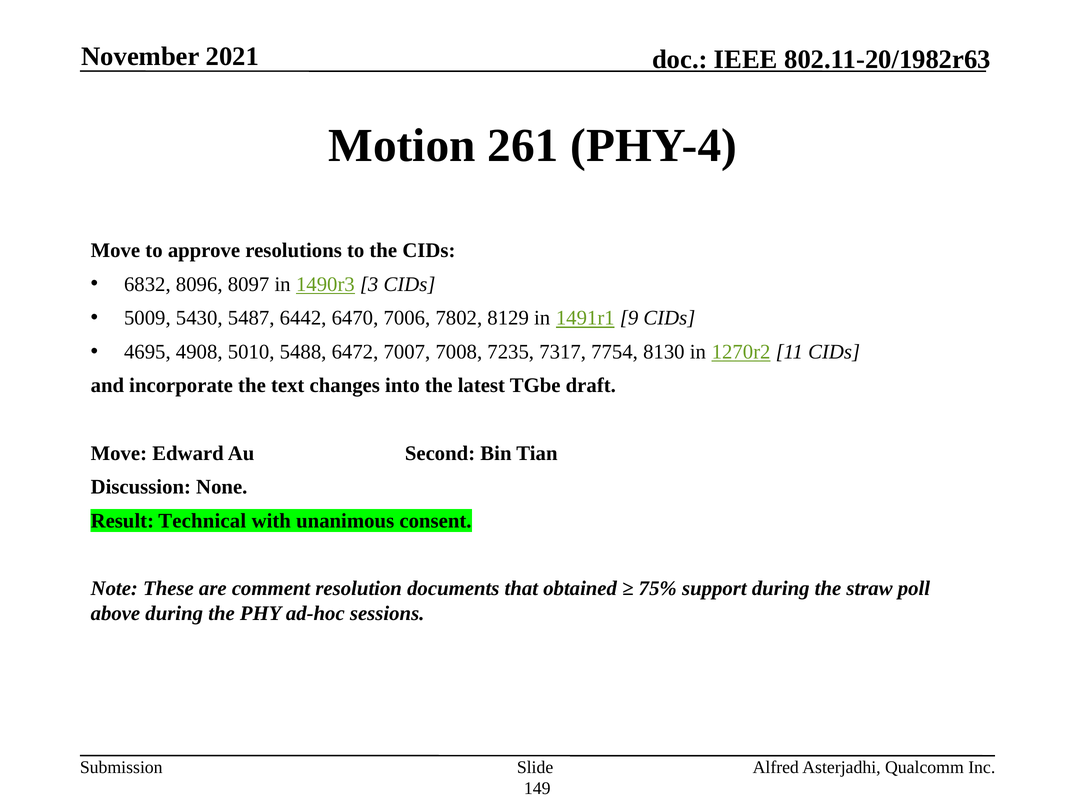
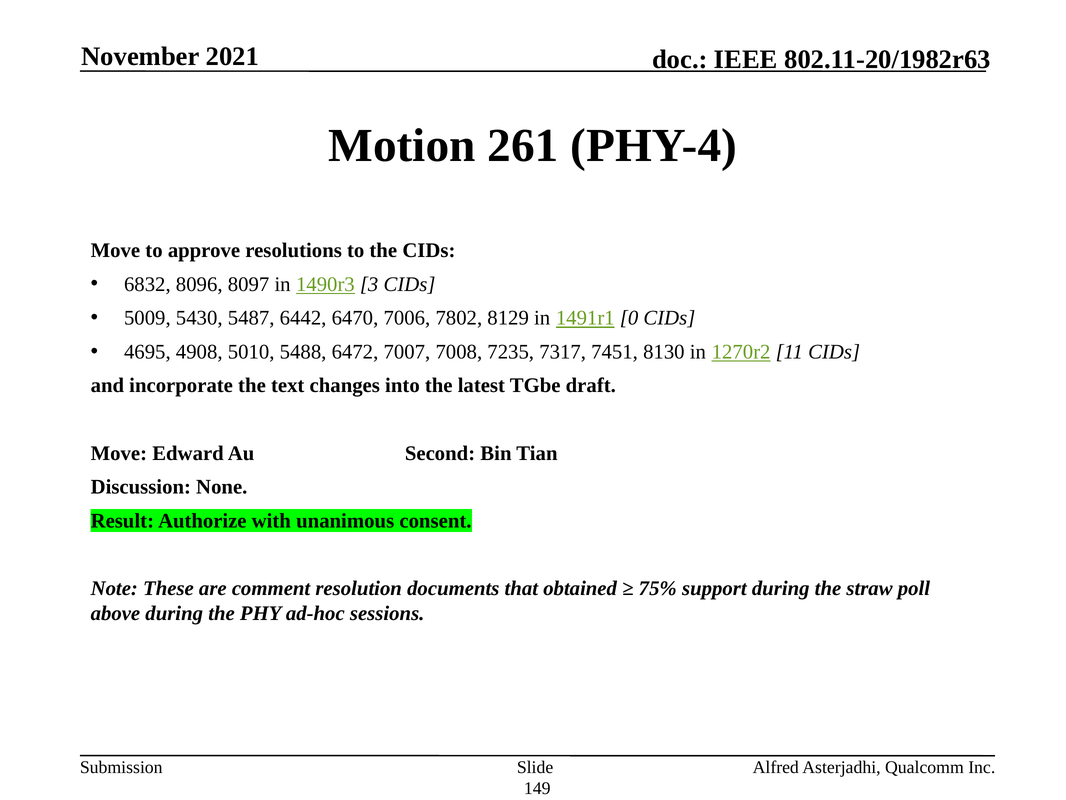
9: 9 -> 0
7754: 7754 -> 7451
Technical: Technical -> Authorize
